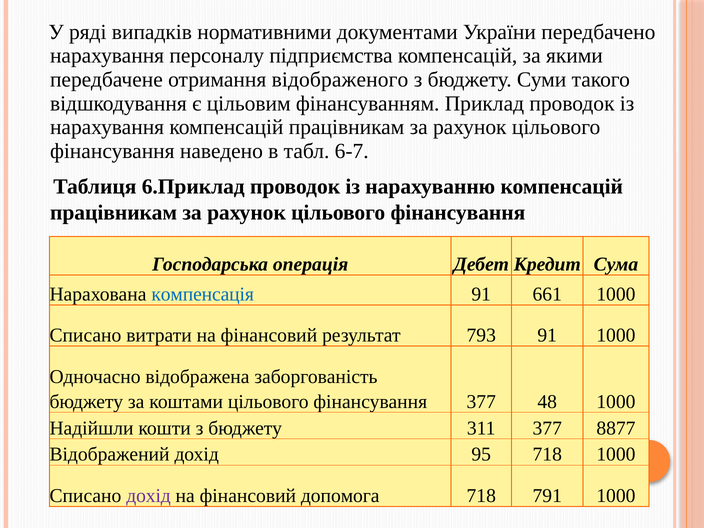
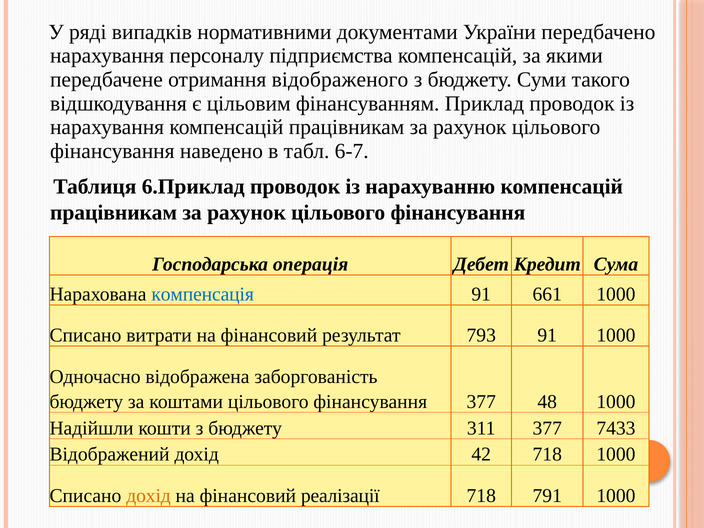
8877: 8877 -> 7433
95: 95 -> 42
дохід at (149, 496) colour: purple -> orange
допомога: допомога -> реалізації
